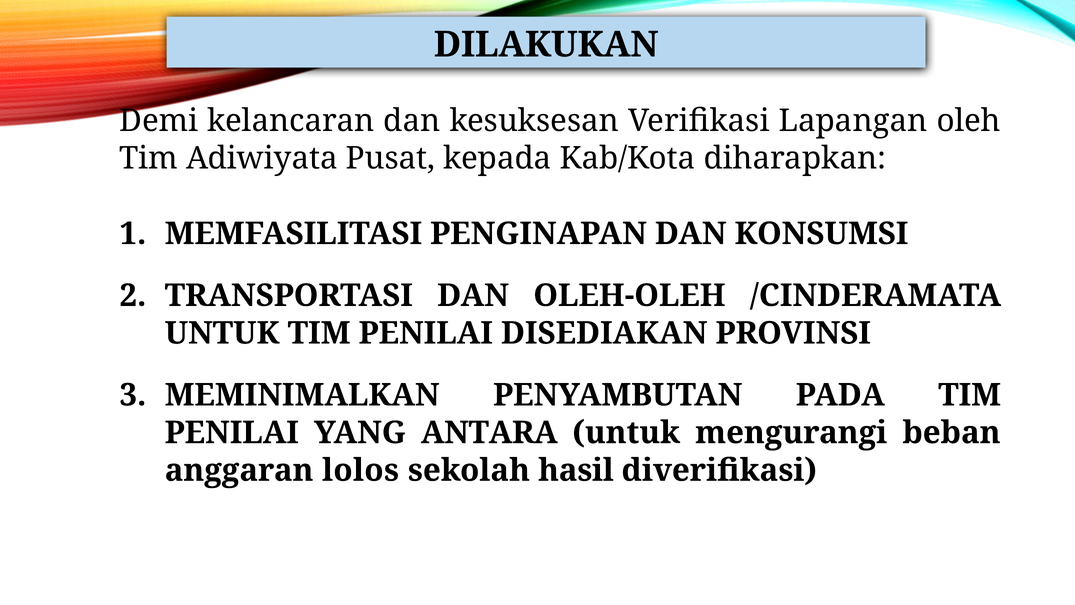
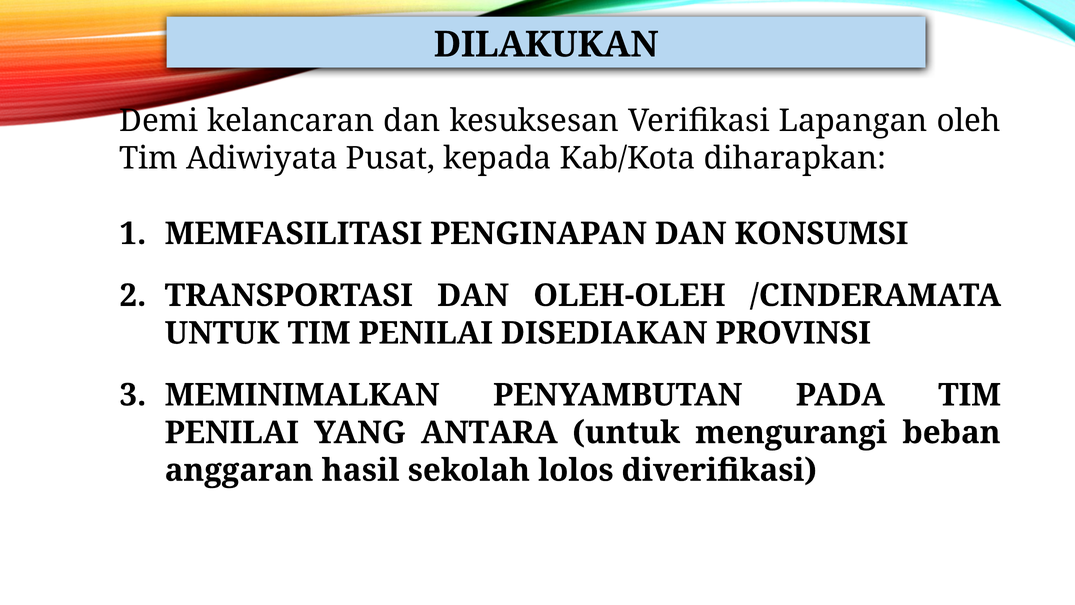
lolos: lolos -> hasil
hasil: hasil -> lolos
